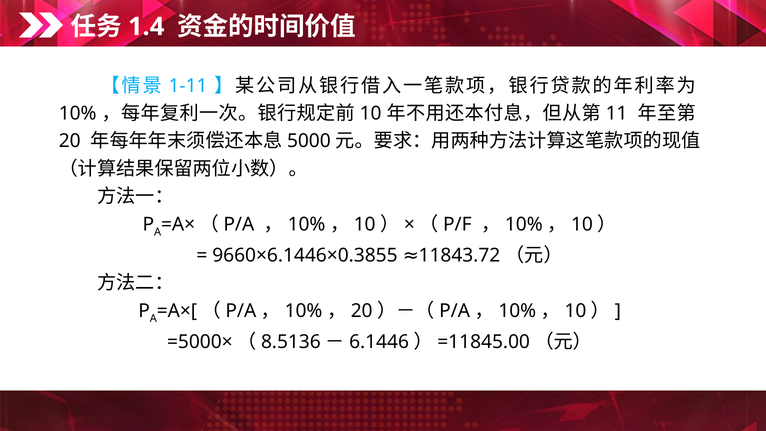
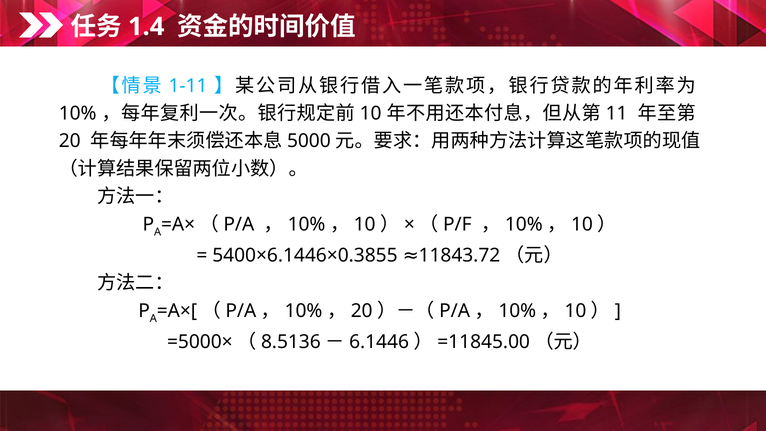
9660×6.1446×0.3855: 9660×6.1446×0.3855 -> 5400×6.1446×0.3855
